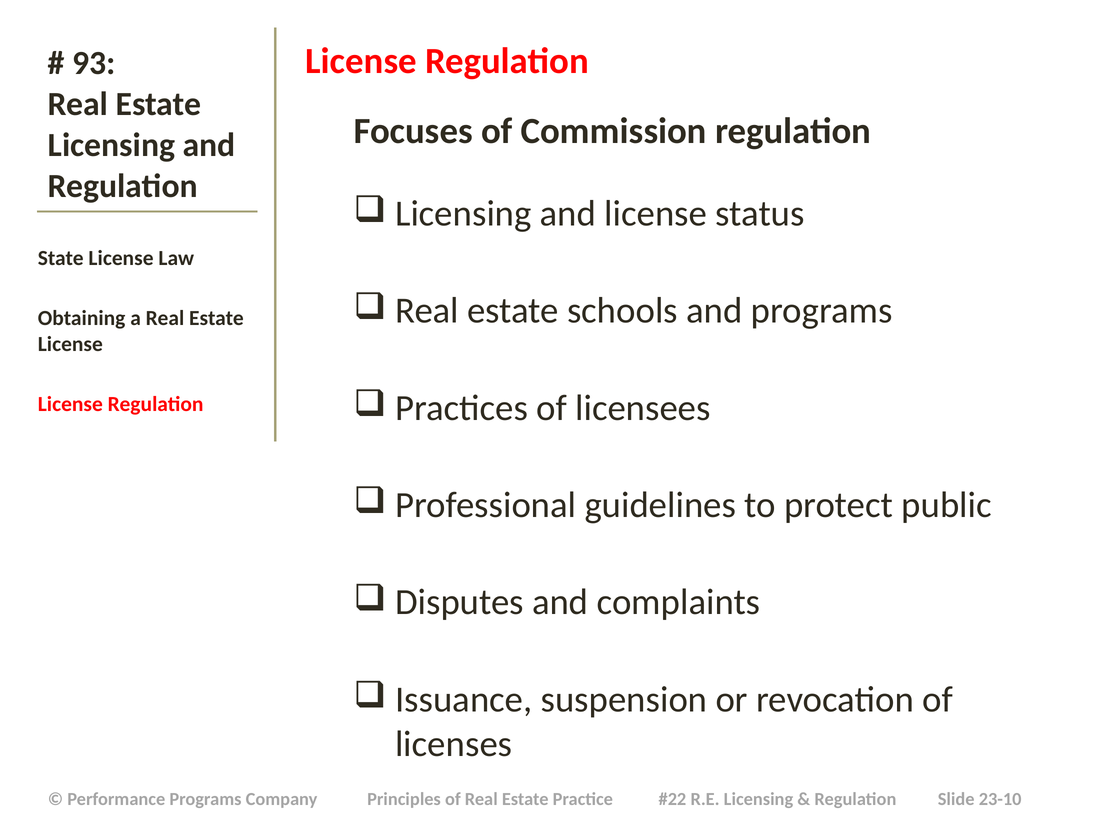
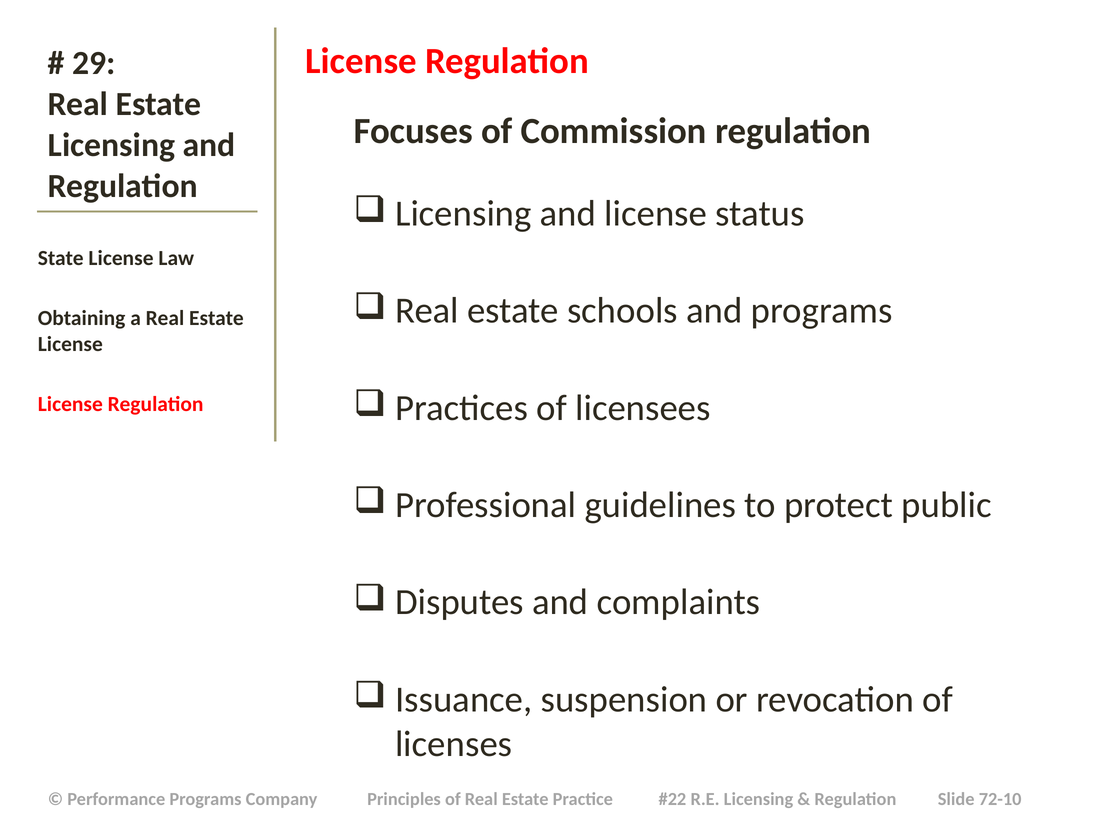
93: 93 -> 29
23-10: 23-10 -> 72-10
